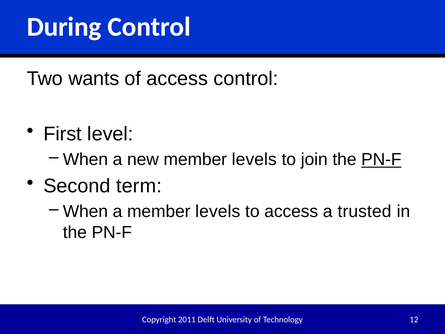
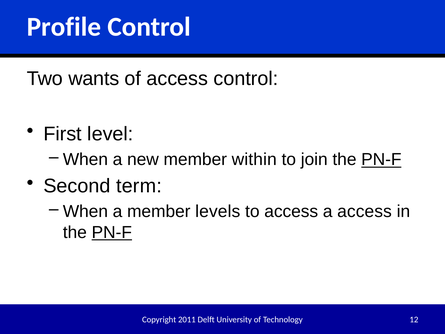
During: During -> Profile
new member levels: levels -> within
a trusted: trusted -> access
PN-F at (112, 232) underline: none -> present
